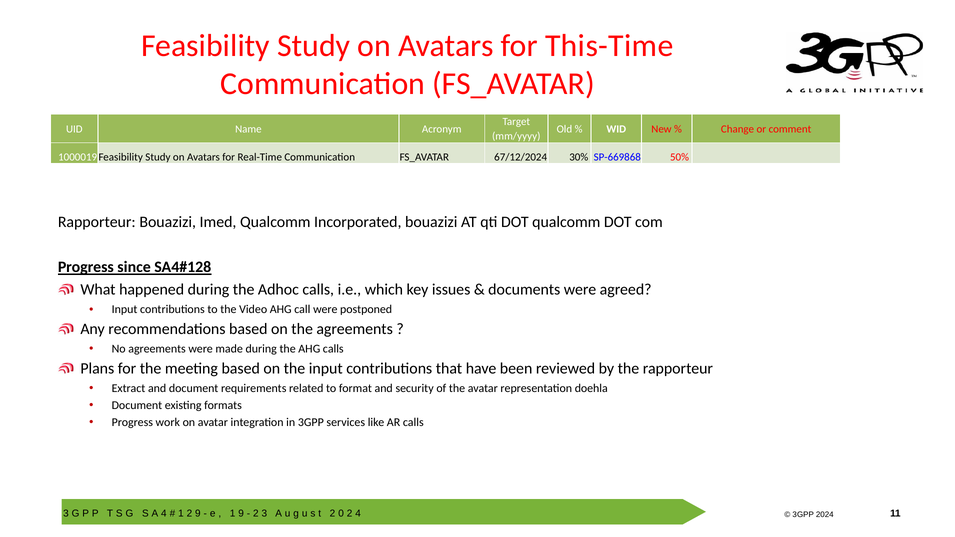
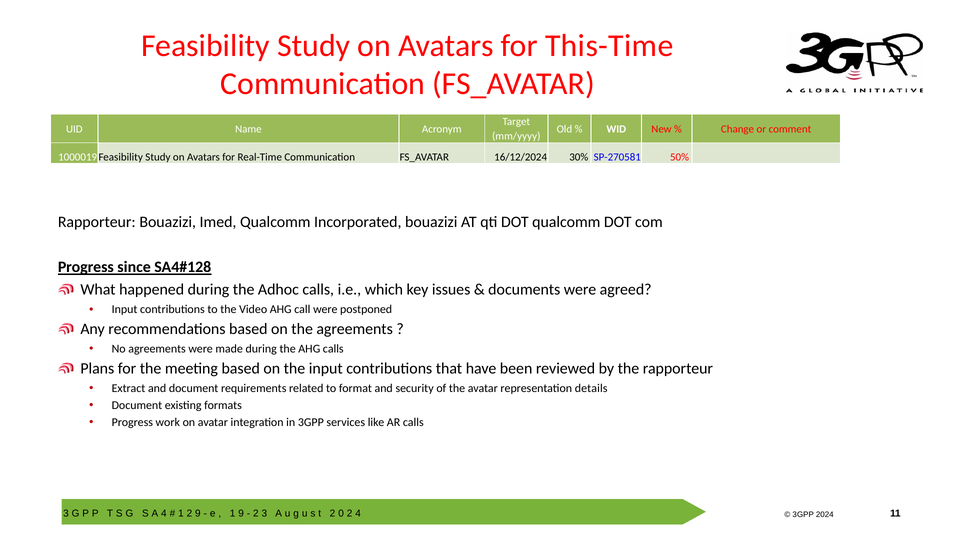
67/12/2024: 67/12/2024 -> 16/12/2024
SP-669868: SP-669868 -> SP-270581
doehla: doehla -> details
